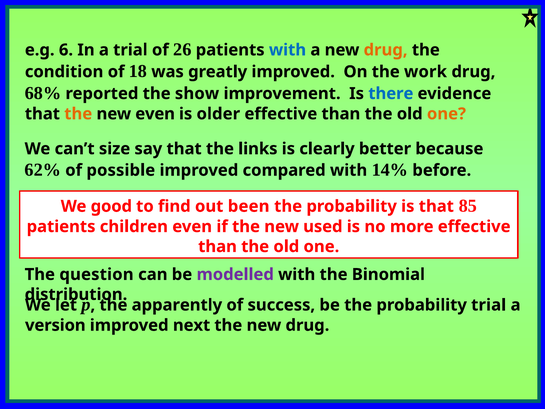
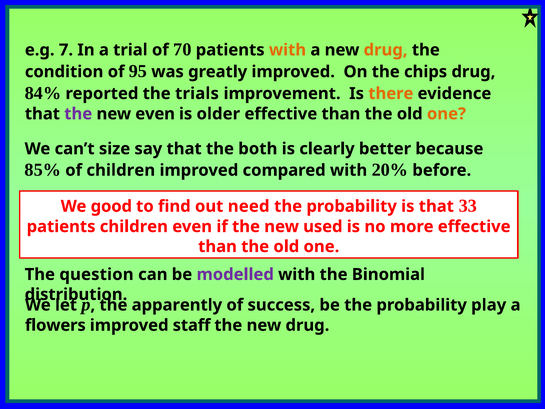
6: 6 -> 7
26: 26 -> 70
with at (288, 50) colour: blue -> orange
18: 18 -> 95
work: work -> chips
68%: 68% -> 84%
show: show -> trials
there colour: blue -> orange
the at (78, 114) colour: orange -> purple
links: links -> both
62%: 62% -> 85%
of possible: possible -> children
14%: 14% -> 20%
been: been -> need
85: 85 -> 33
probability trial: trial -> play
version: version -> flowers
next: next -> staff
